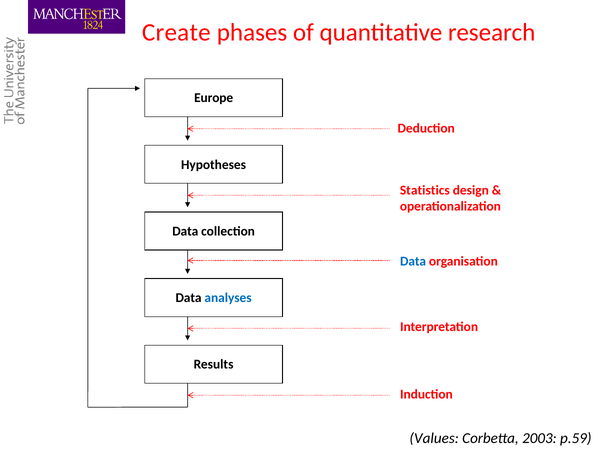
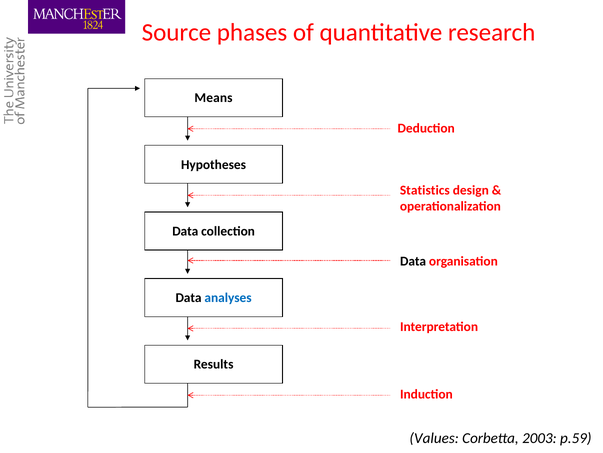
Create: Create -> Source
Europe: Europe -> Means
Data at (413, 261) colour: blue -> black
